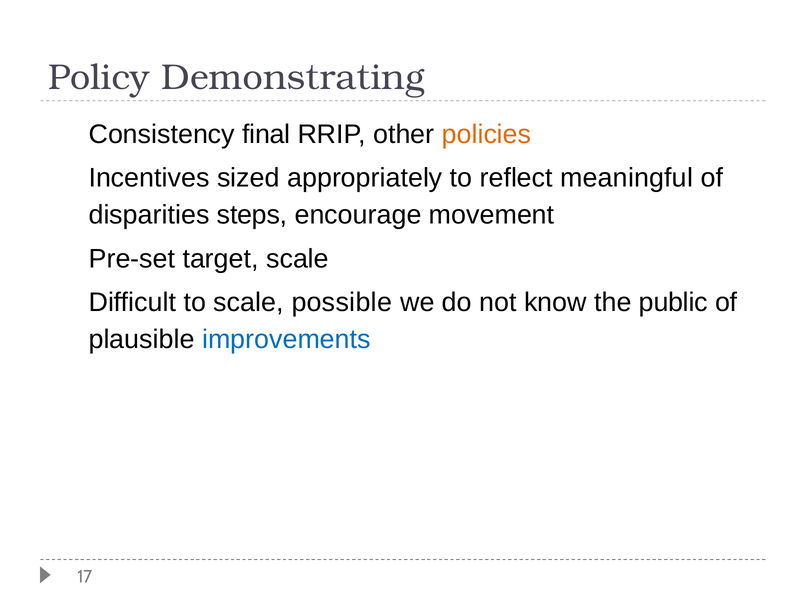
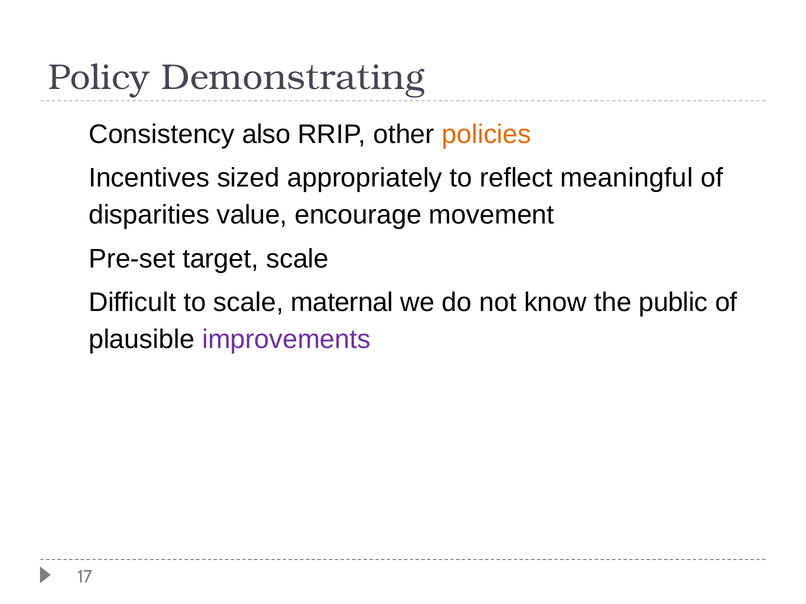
final: final -> also
steps: steps -> value
possible: possible -> maternal
improvements colour: blue -> purple
